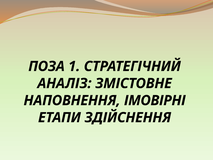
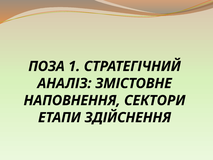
ІМОВІРНІ: ІМОВІРНІ -> СЕКТОРИ
